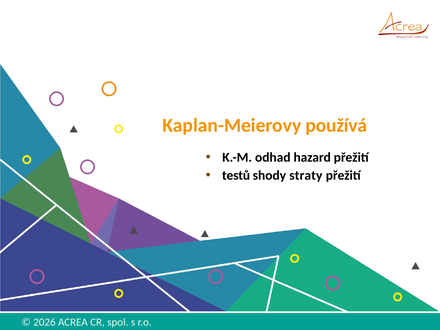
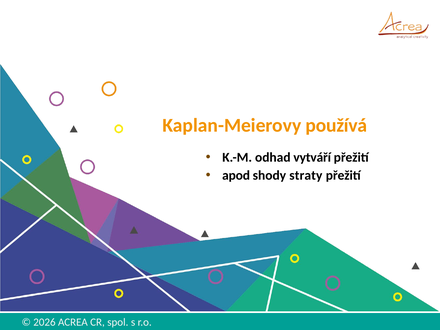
hazard: hazard -> vytváří
testů: testů -> apod
